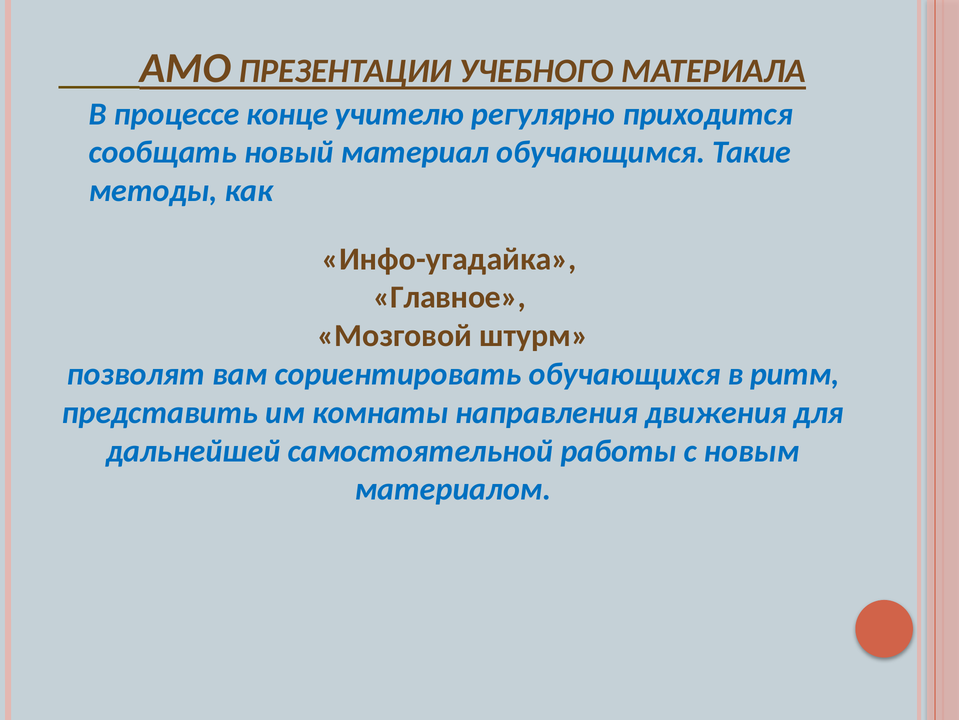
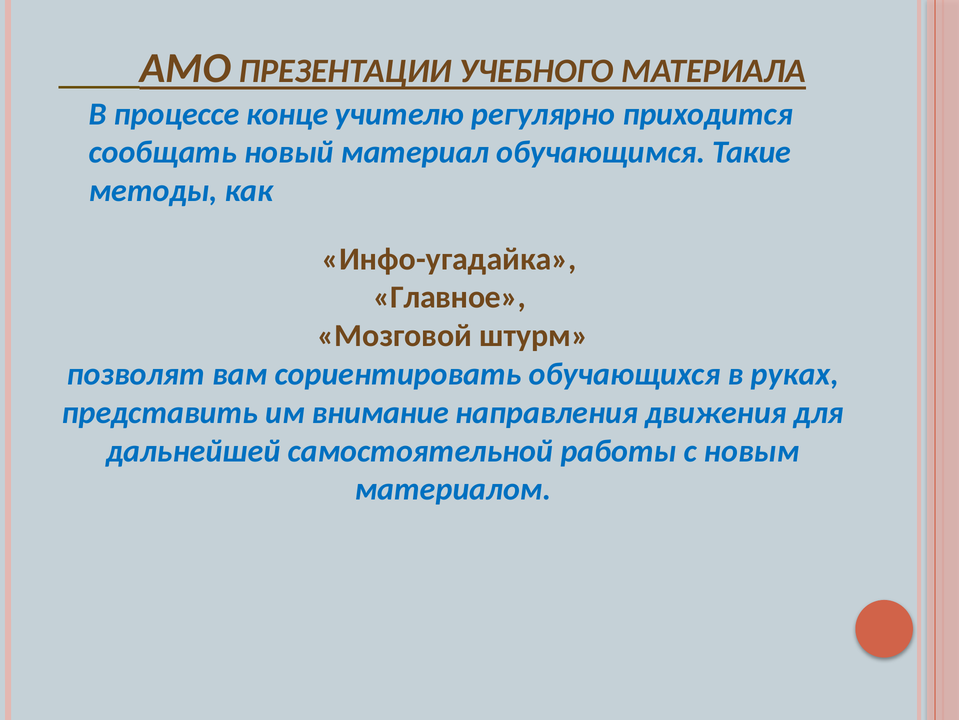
ритм: ритм -> руках
комнаты: комнаты -> внимание
